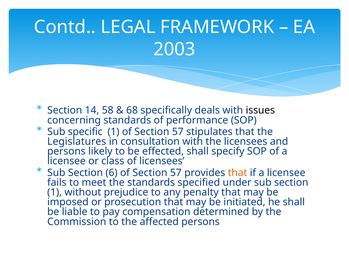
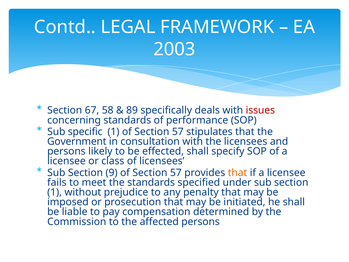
14: 14 -> 67
68: 68 -> 89
issues colour: black -> red
Legislatures: Legislatures -> Government
6: 6 -> 9
